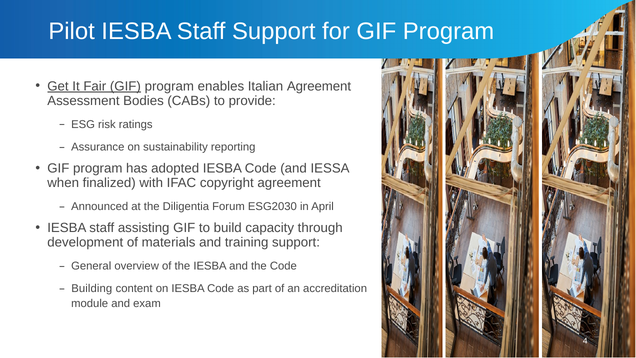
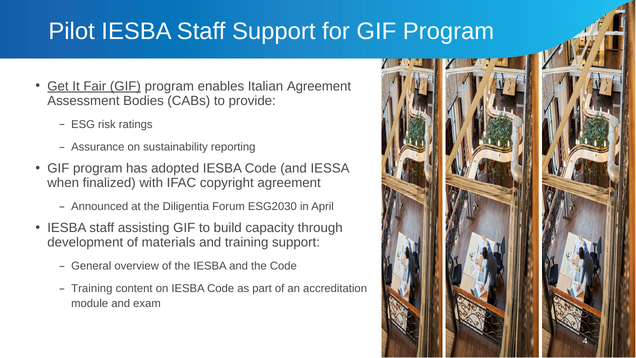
Building at (92, 289): Building -> Training
